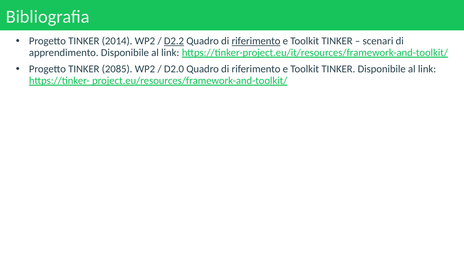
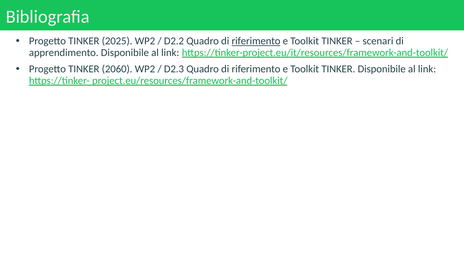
2014: 2014 -> 2025
D2.2 underline: present -> none
2085: 2085 -> 2060
D2.0: D2.0 -> D2.3
